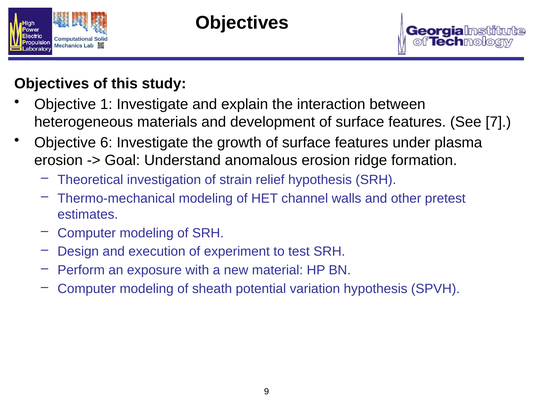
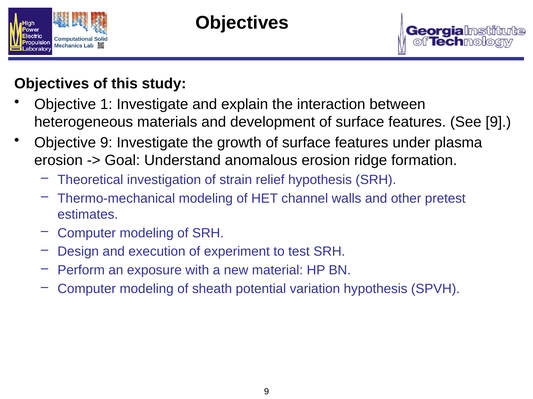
See 7: 7 -> 9
Objective 6: 6 -> 9
